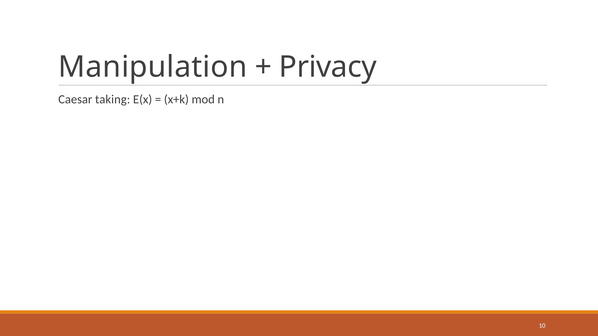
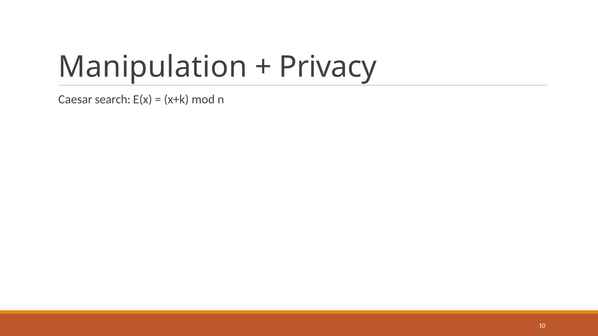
taking: taking -> search
